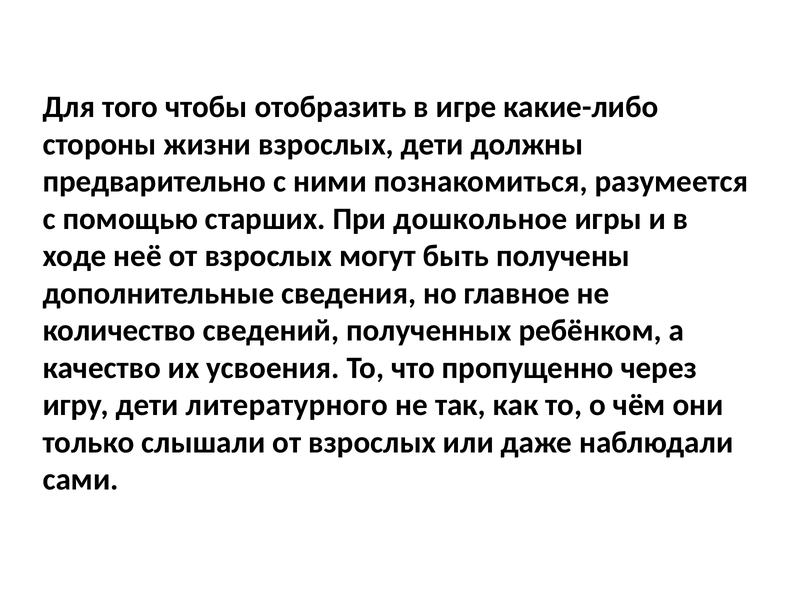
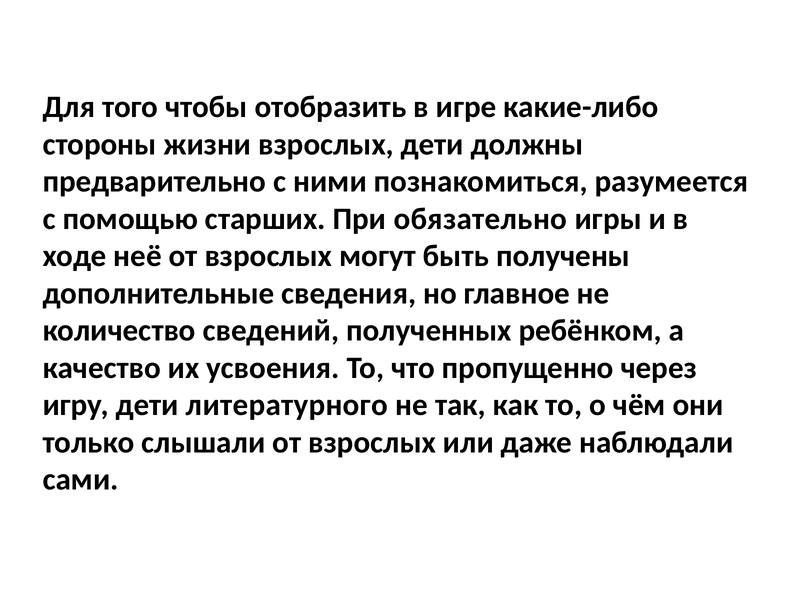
дошкольное: дошкольное -> обязательно
